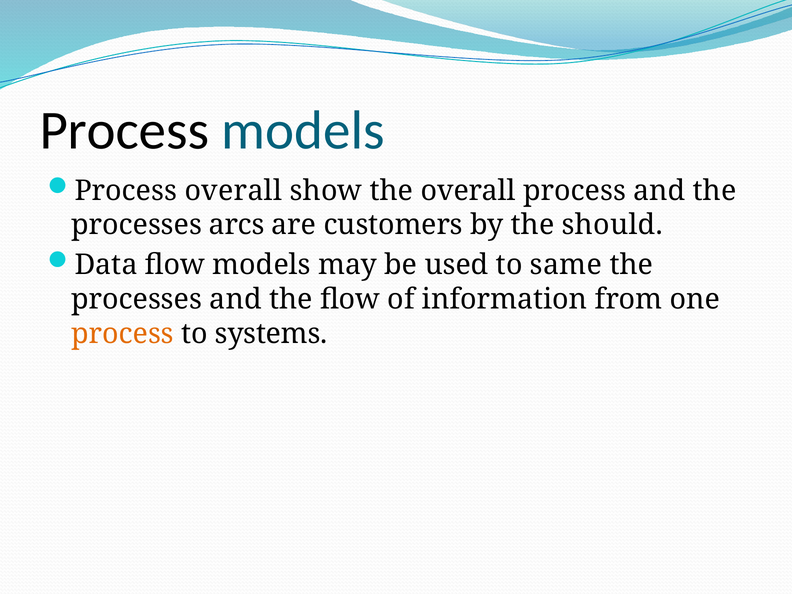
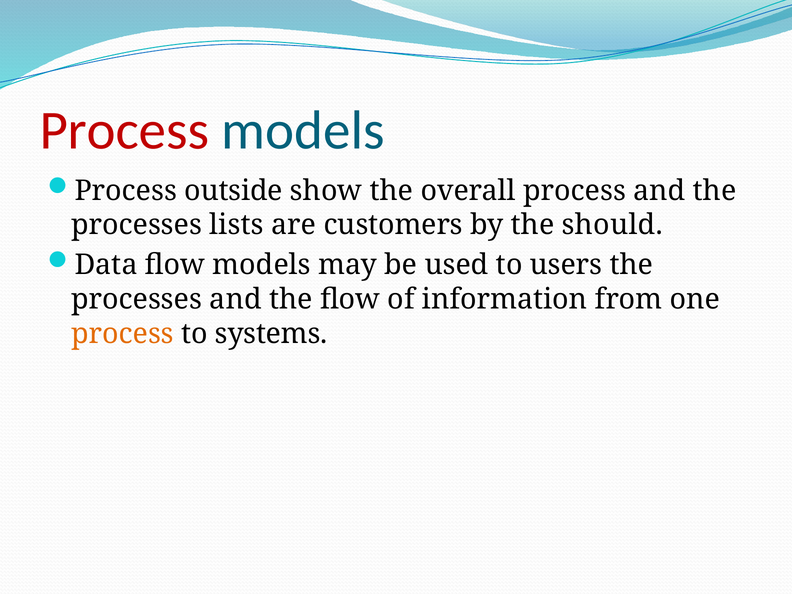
Process at (124, 131) colour: black -> red
Process overall: overall -> outside
arcs: arcs -> lists
same: same -> users
